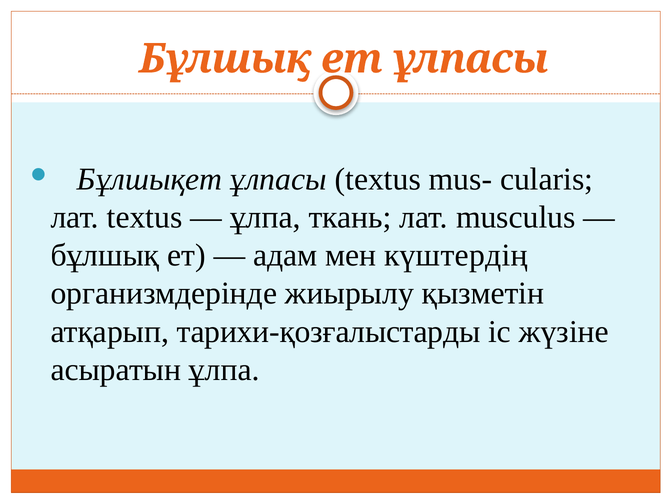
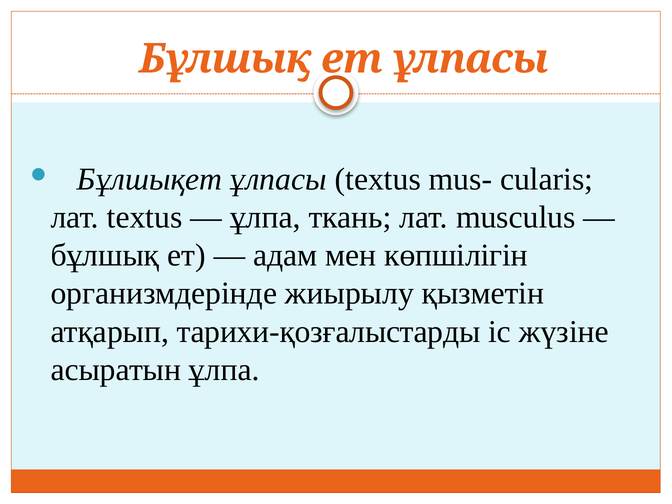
күштердің: күштердің -> көпшілігін
